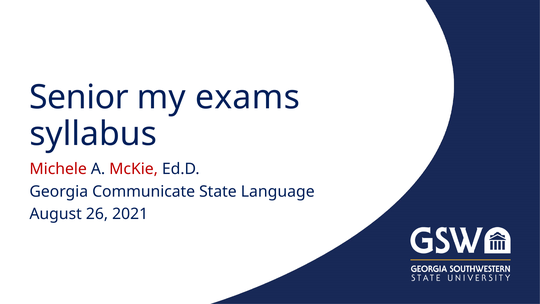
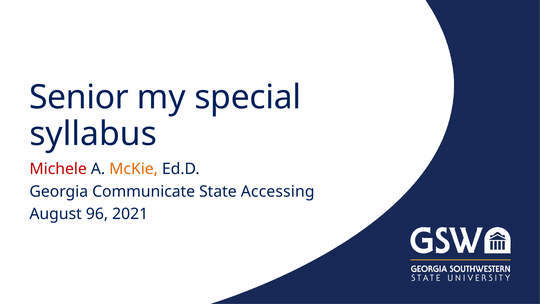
exams: exams -> special
McKie colour: red -> orange
Language: Language -> Accessing
26: 26 -> 96
